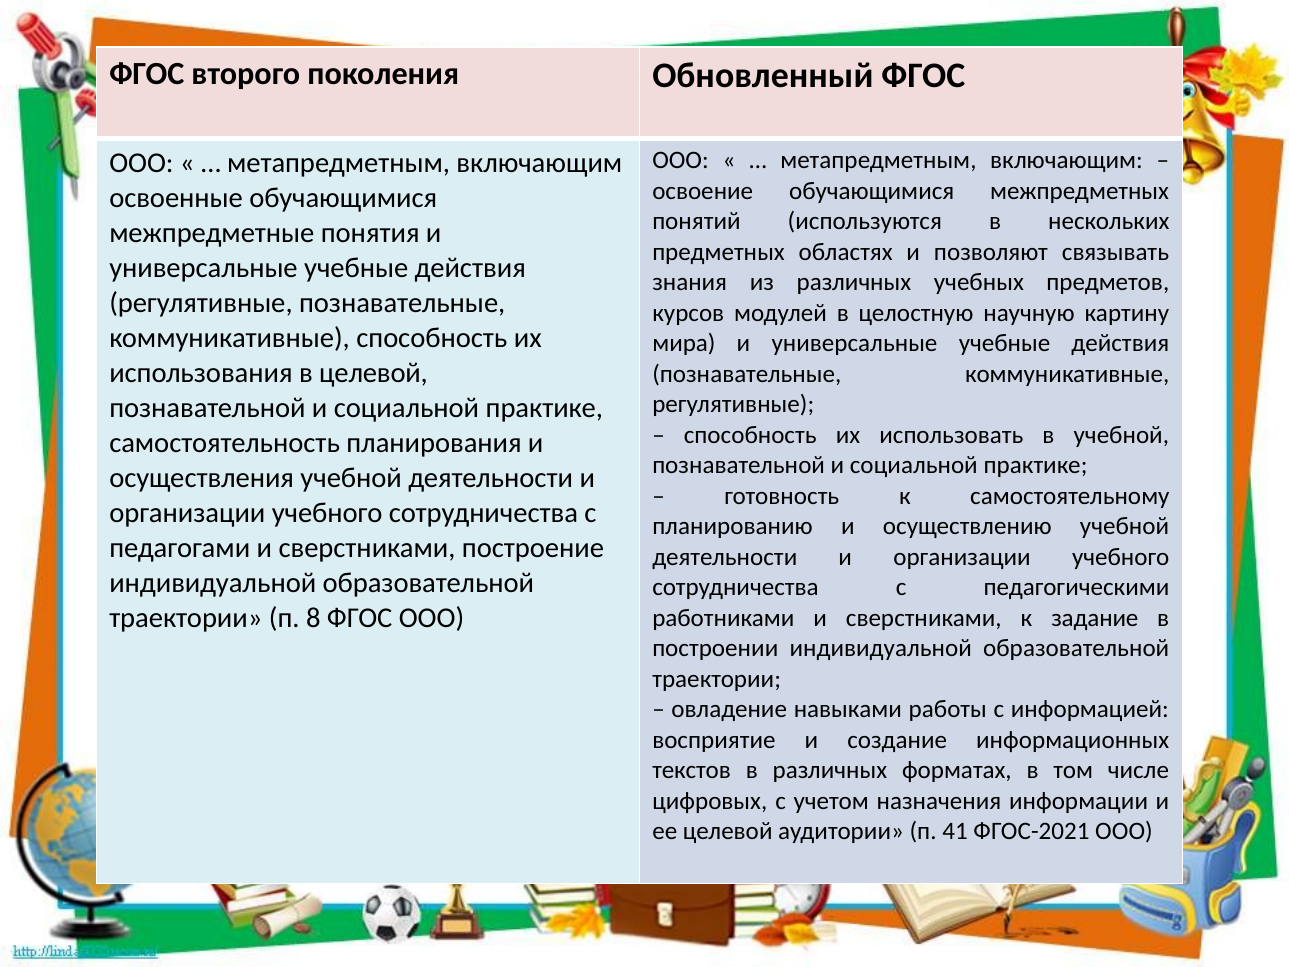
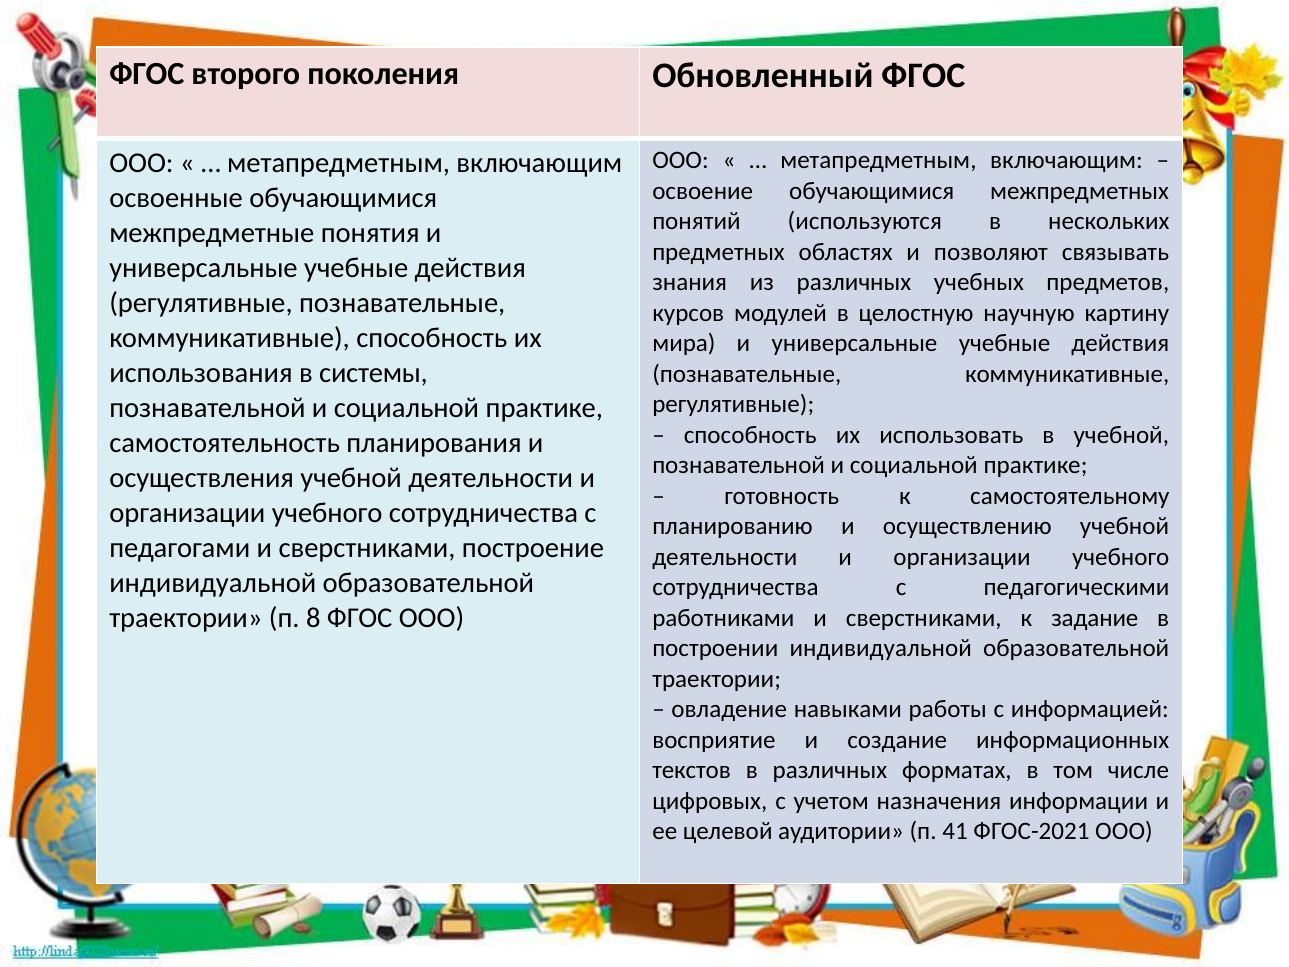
в целевой: целевой -> системы
